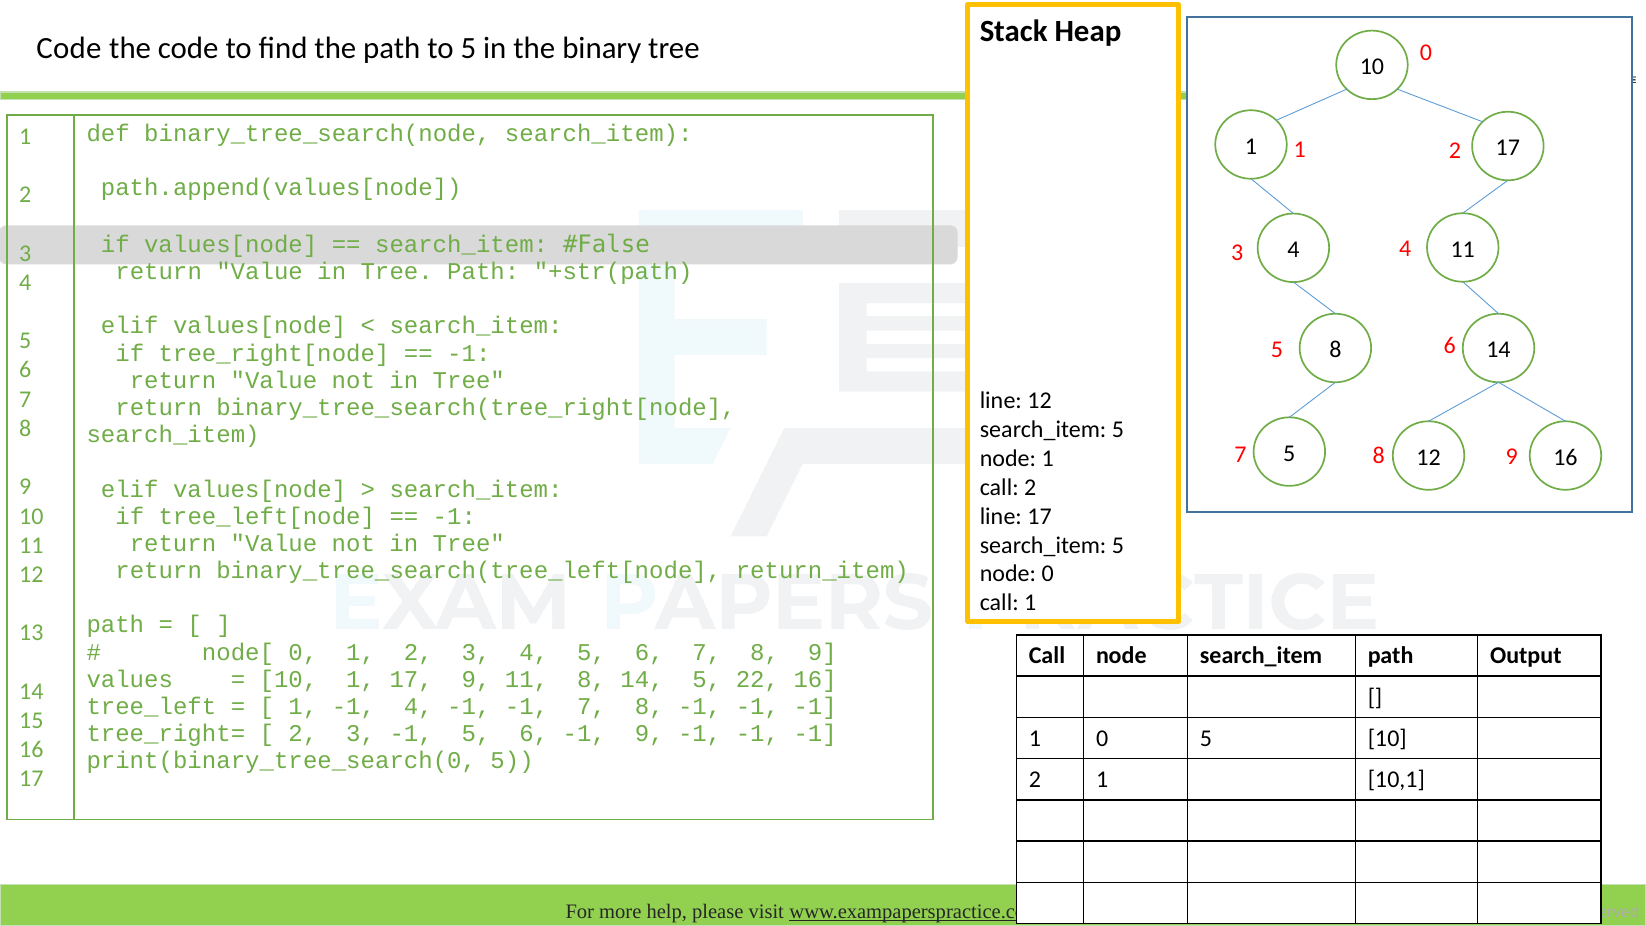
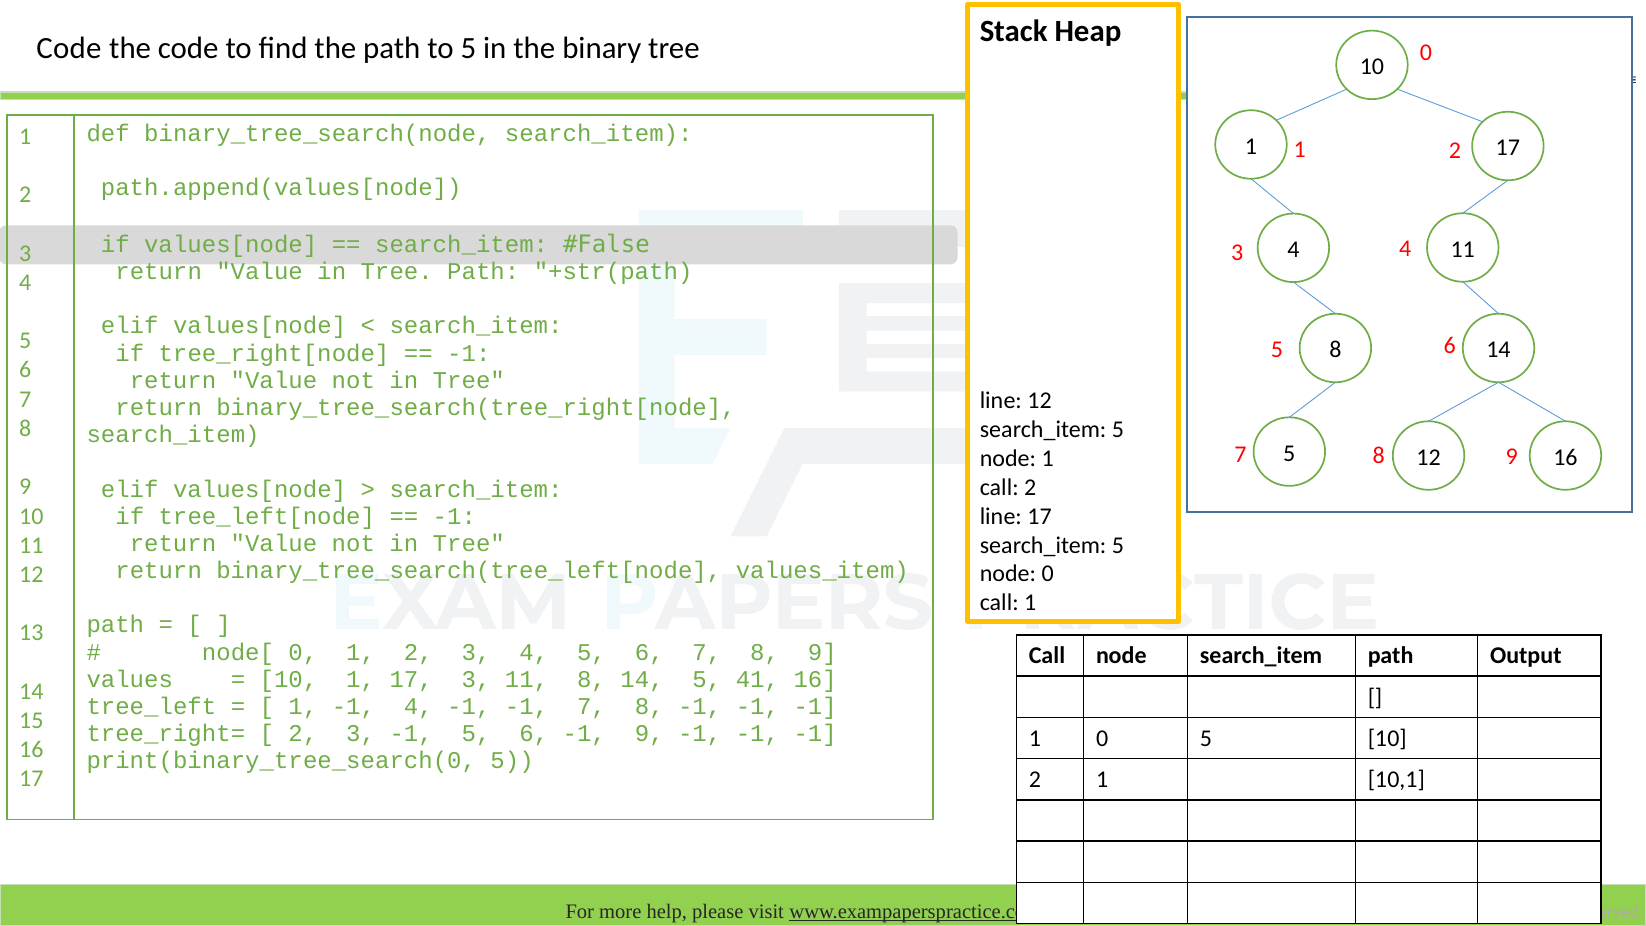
return_item: return_item -> values_item
17 9: 9 -> 3
22: 22 -> 41
